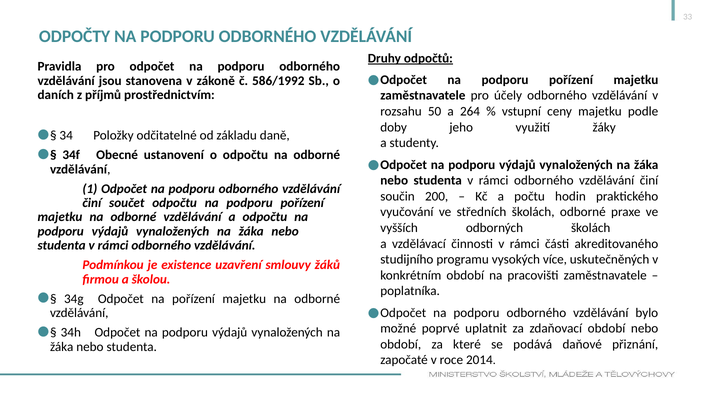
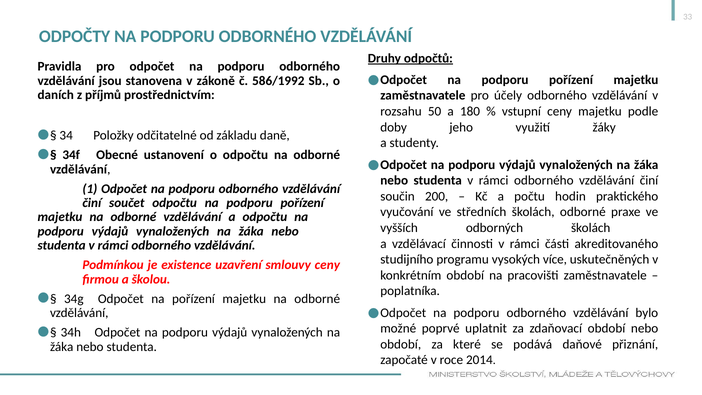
264: 264 -> 180
smlouvy žáků: žáků -> ceny
